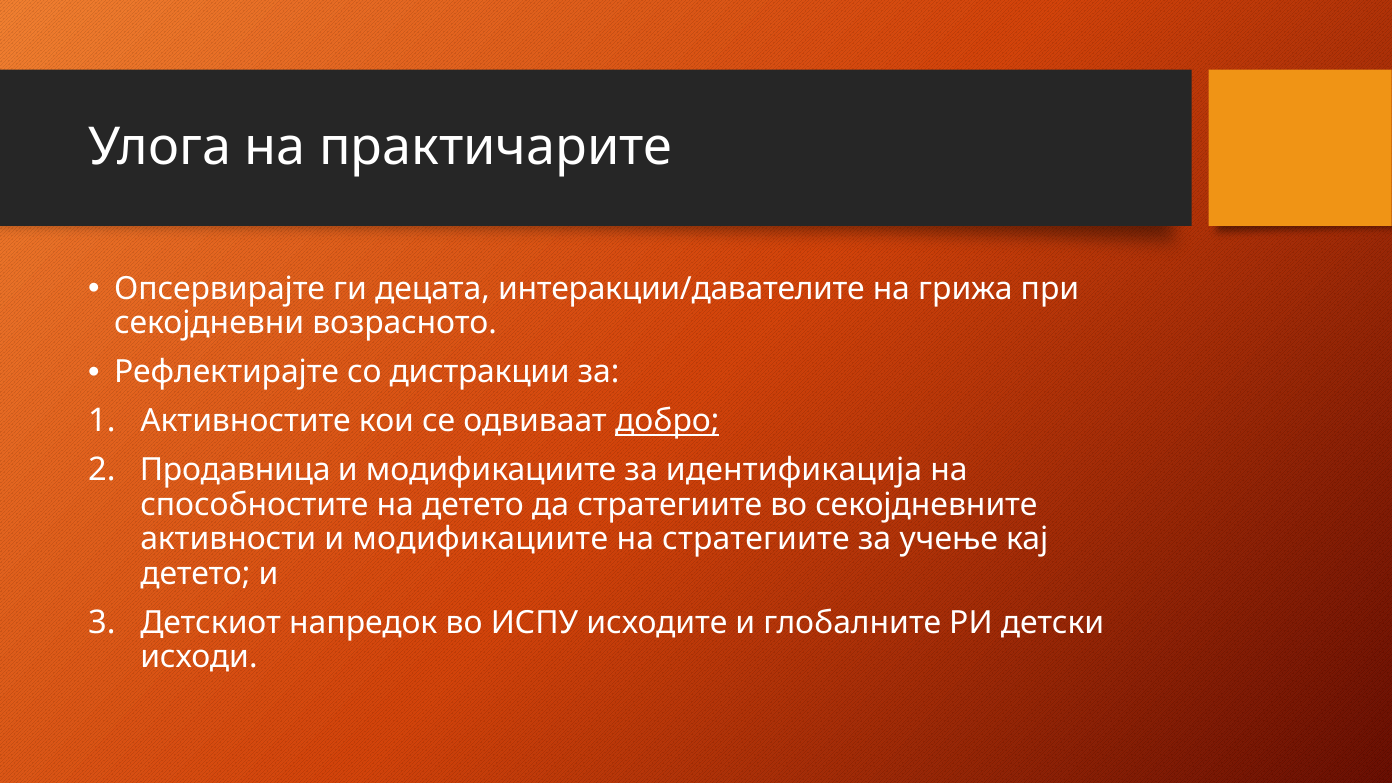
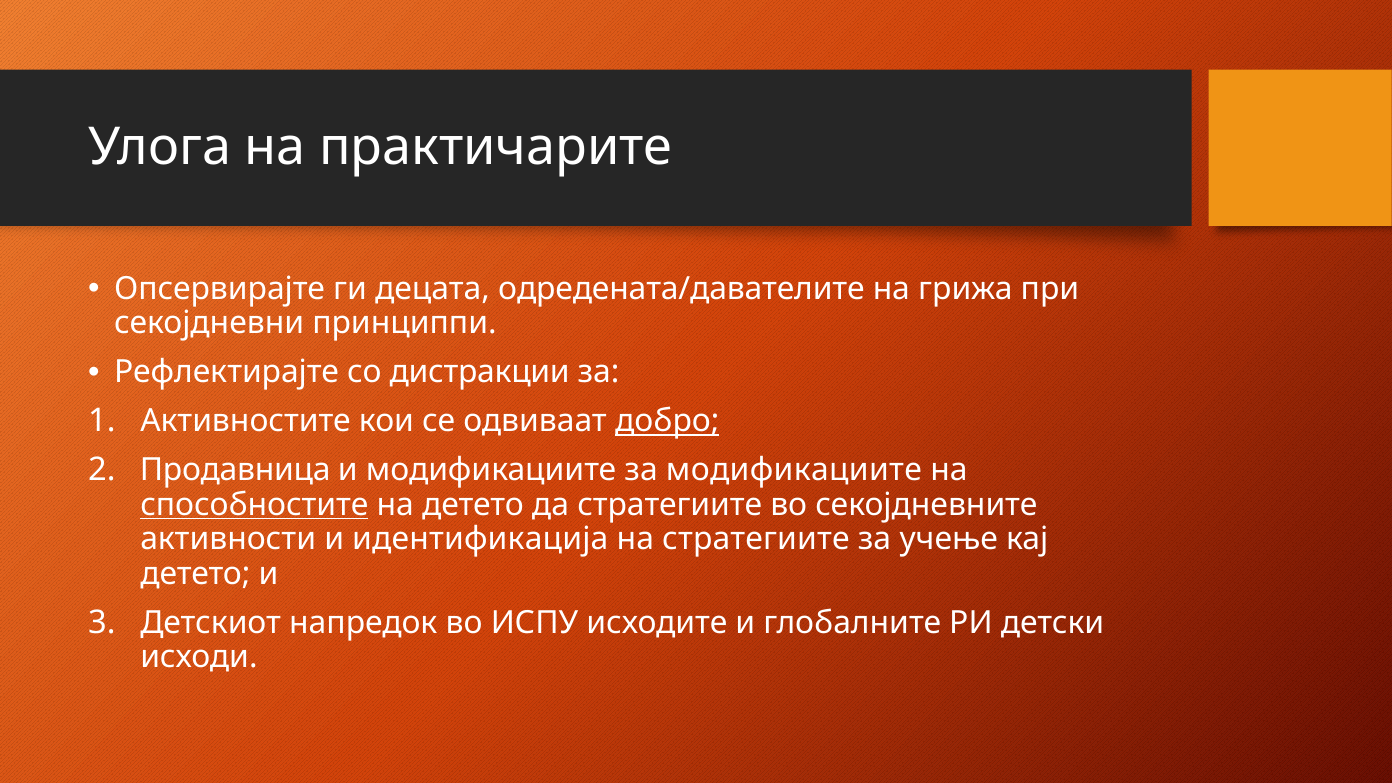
интеракции/давателите: интеракции/давателите -> одредената/давателите
возрасното: возрасното -> принциппи
за идентификација: идентификација -> модификациите
способностите underline: none -> present
активности и модификациите: модификациите -> идентификација
